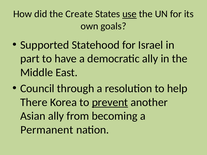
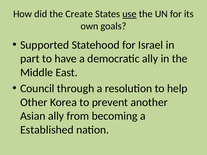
There: There -> Other
prevent underline: present -> none
Permanent: Permanent -> Established
